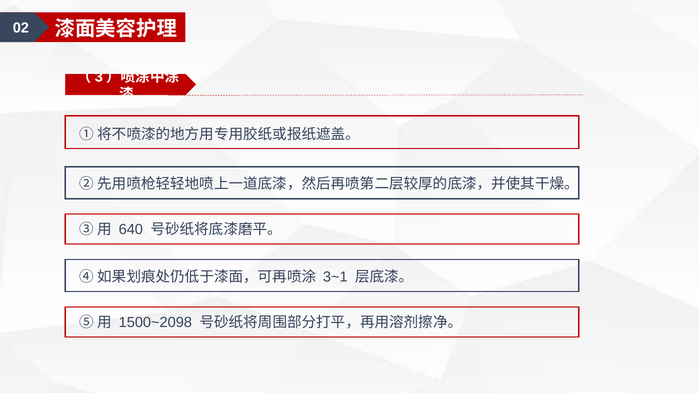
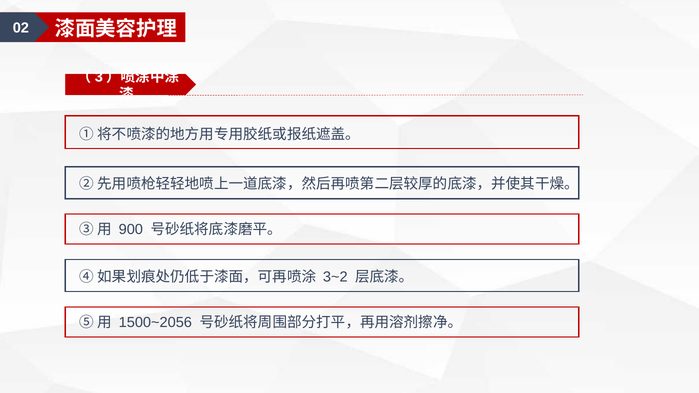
640: 640 -> 900
3~1: 3~1 -> 3~2
1500~2098: 1500~2098 -> 1500~2056
